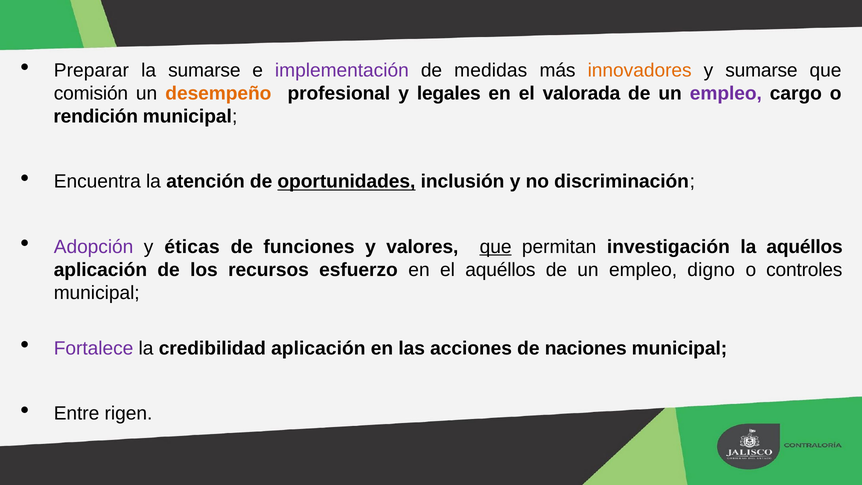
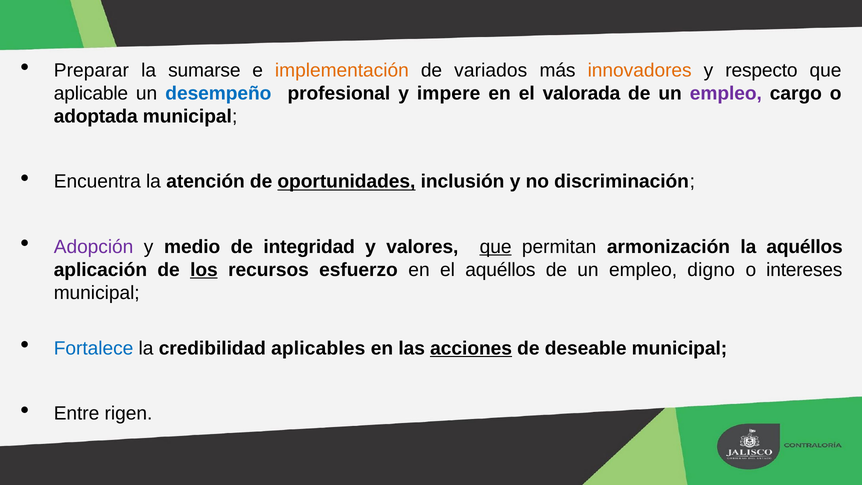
implementación colour: purple -> orange
medidas: medidas -> variados
y sumarse: sumarse -> respecto
comisión: comisión -> aplicable
desempeño colour: orange -> blue
legales: legales -> impere
rendición: rendición -> adoptada
éticas: éticas -> medio
funciones: funciones -> integridad
investigación: investigación -> armonización
los underline: none -> present
controles: controles -> intereses
Fortalece colour: purple -> blue
credibilidad aplicación: aplicación -> aplicables
acciones underline: none -> present
naciones: naciones -> deseable
